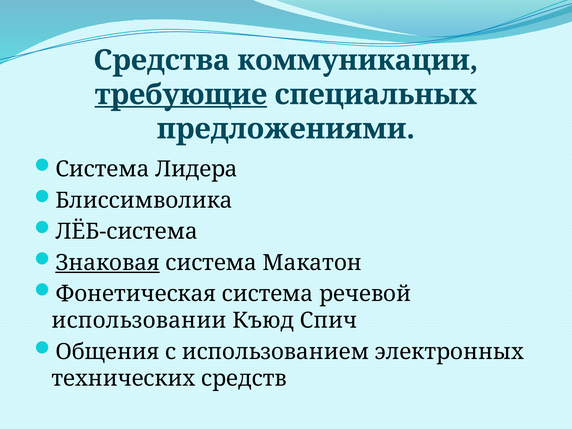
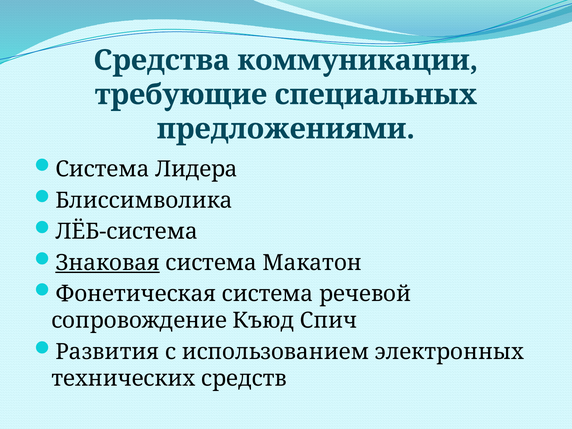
требующие underline: present -> none
использовании: использовании -> сопровождение
Общения: Общения -> Развития
